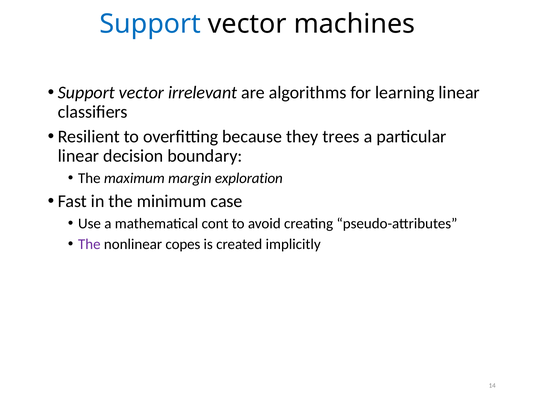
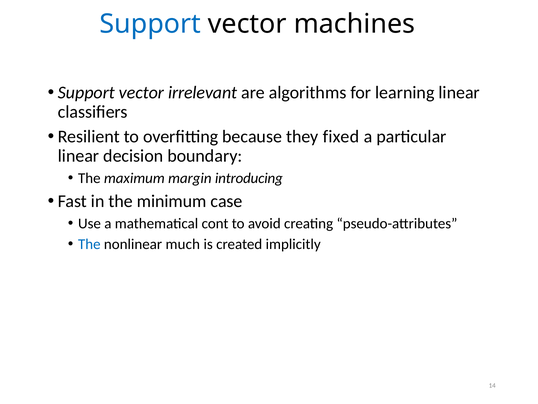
trees: trees -> fixed
exploration: exploration -> introducing
The at (89, 244) colour: purple -> blue
copes: copes -> much
